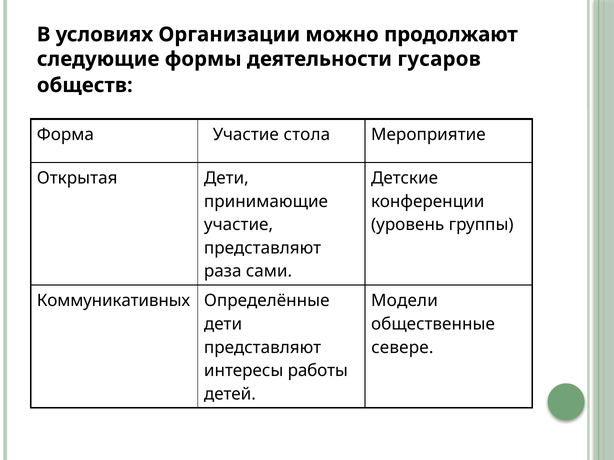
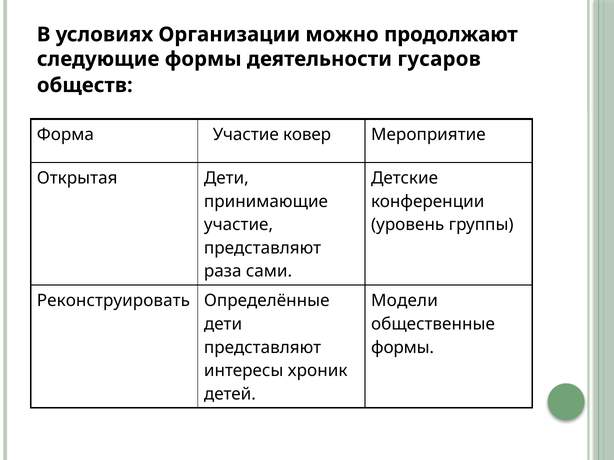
стола: стола -> ковер
Коммуникативных: Коммуникативных -> Реконструировать
севере at (402, 348): севере -> формы
работы: работы -> хроник
